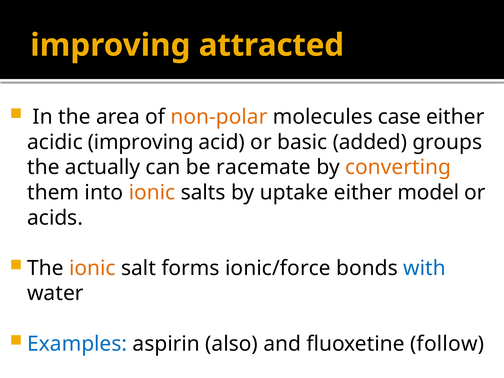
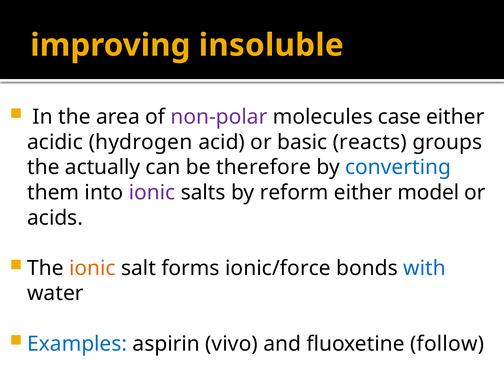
attracted: attracted -> insoluble
non-polar colour: orange -> purple
acidic improving: improving -> hydrogen
added: added -> reacts
racemate: racemate -> therefore
converting colour: orange -> blue
ionic at (152, 193) colour: orange -> purple
uptake: uptake -> reform
also: also -> vivo
